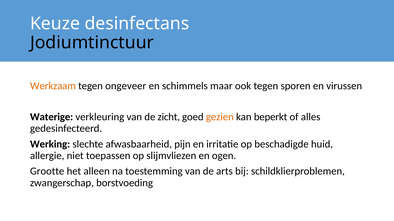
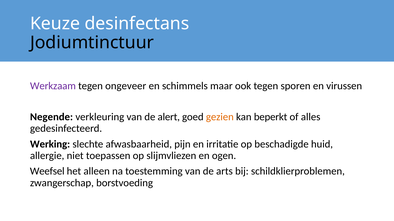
Werkzaam colour: orange -> purple
Waterige: Waterige -> Negende
zicht: zicht -> alert
Grootte: Grootte -> Weefsel
